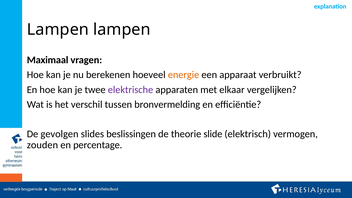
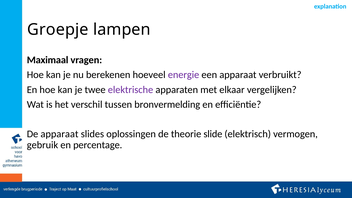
Lampen at (58, 30): Lampen -> Groepje
energie colour: orange -> purple
De gevolgen: gevolgen -> apparaat
beslissingen: beslissingen -> oplossingen
zouden: zouden -> gebruik
